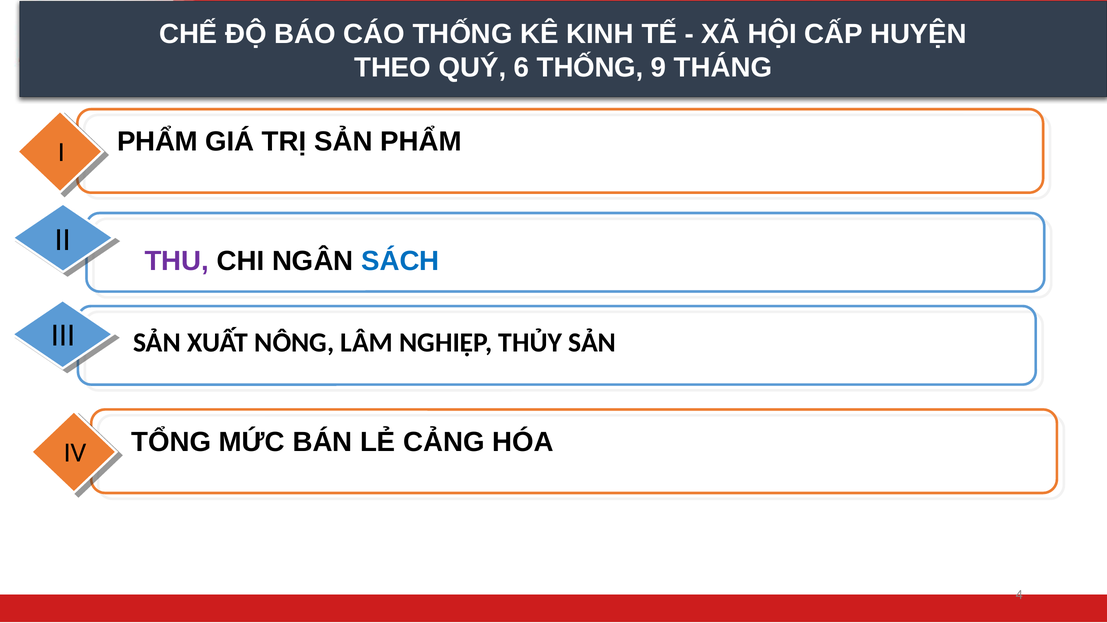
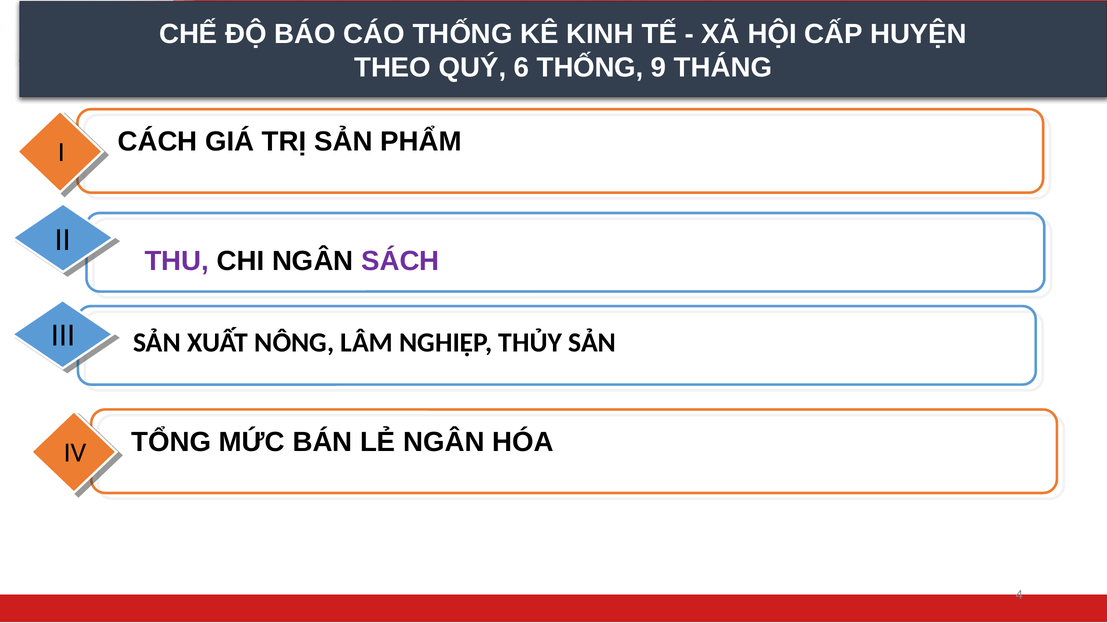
PHẨM at (158, 142): PHẨM -> CÁCH
SÁCH colour: blue -> purple
LẺ CẢNG: CẢNG -> NGÂN
